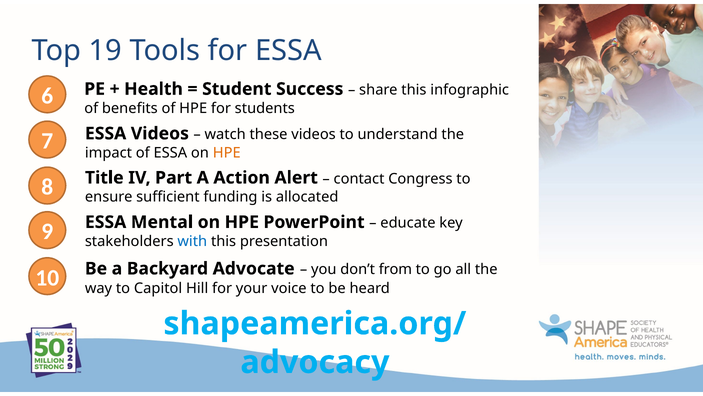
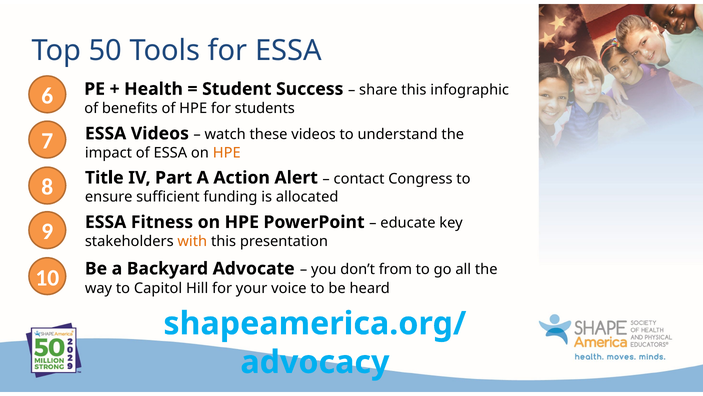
19: 19 -> 50
Mental: Mental -> Fitness
with colour: blue -> orange
